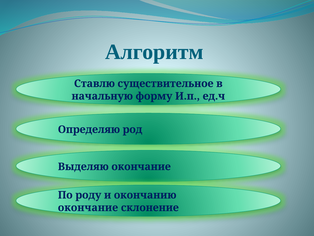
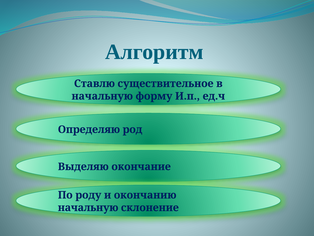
окончание at (88, 207): окончание -> начальную
